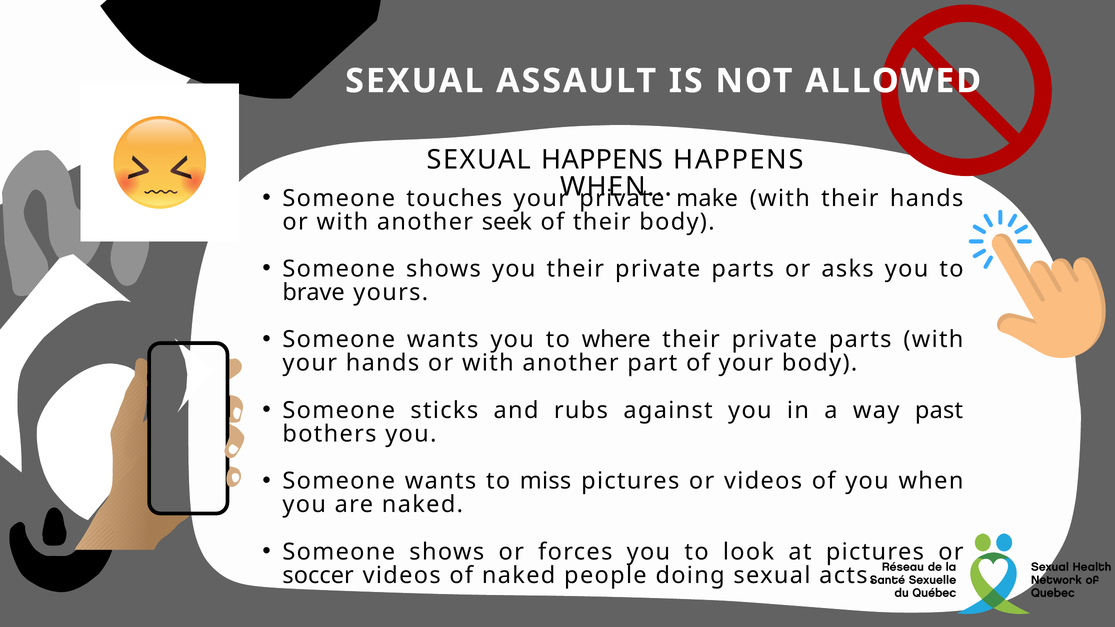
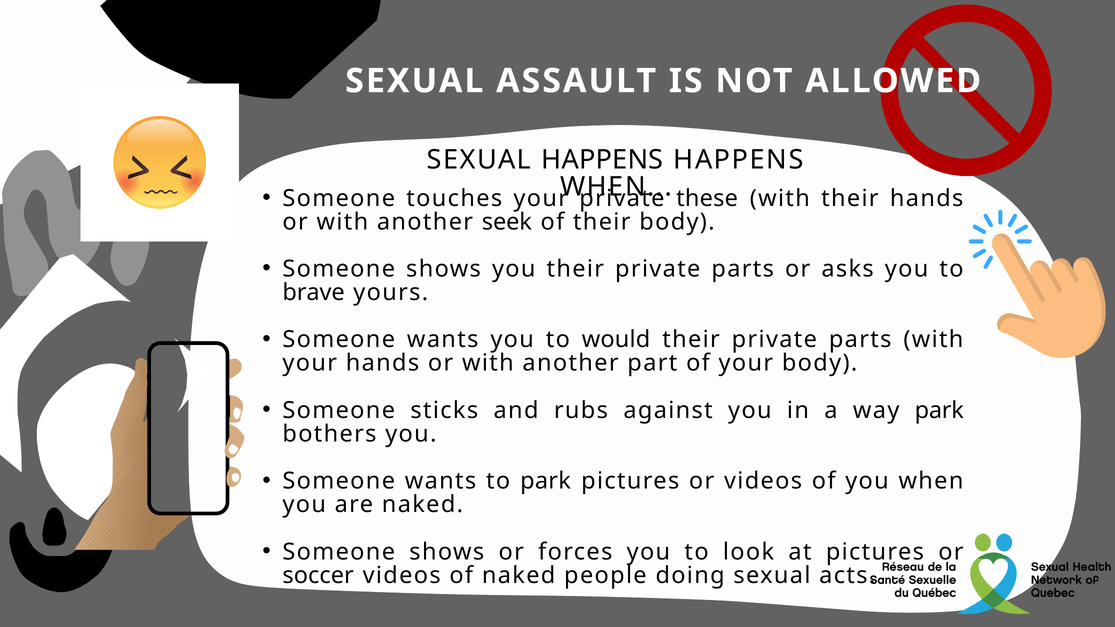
make: make -> these
where: where -> would
way past: past -> park
to miss: miss -> park
